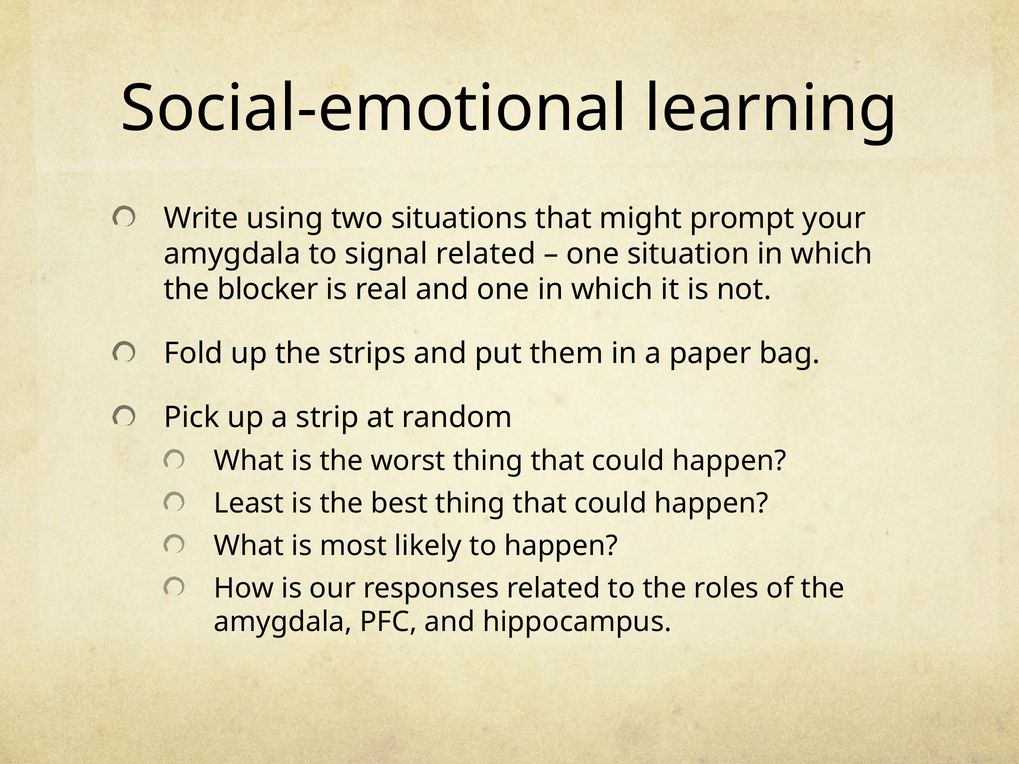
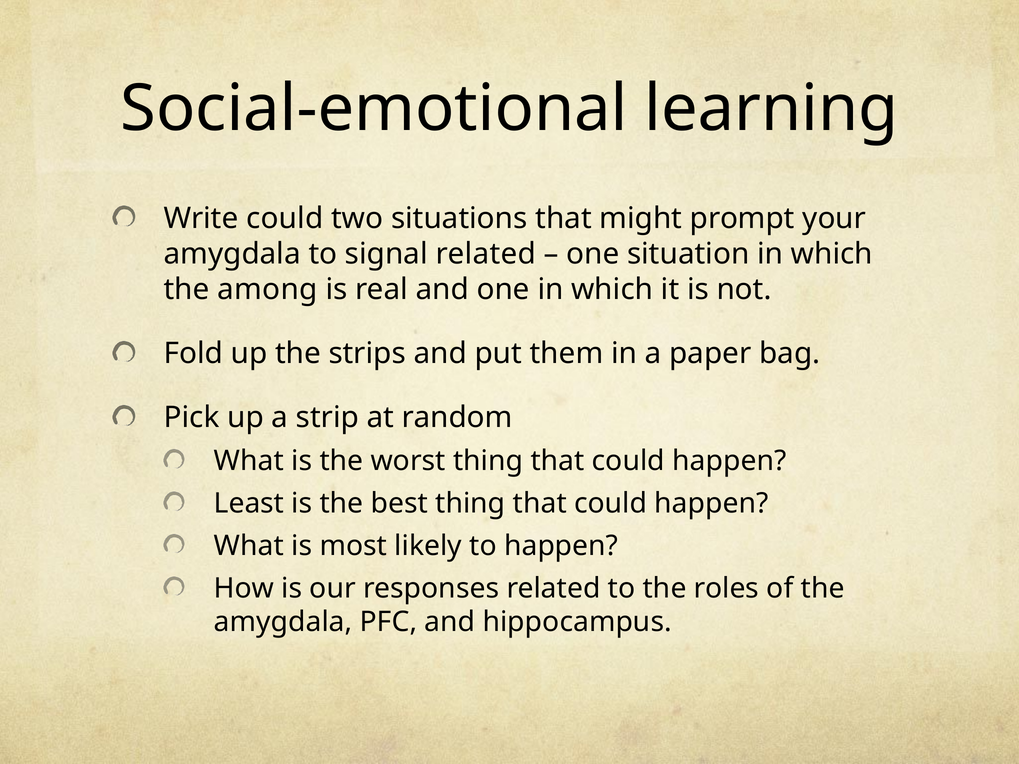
Write using: using -> could
blocker: blocker -> among
